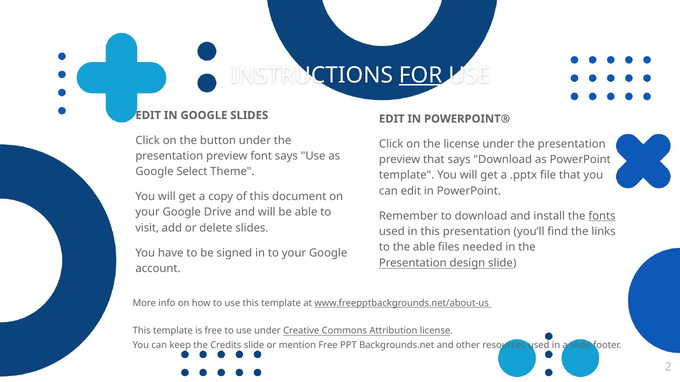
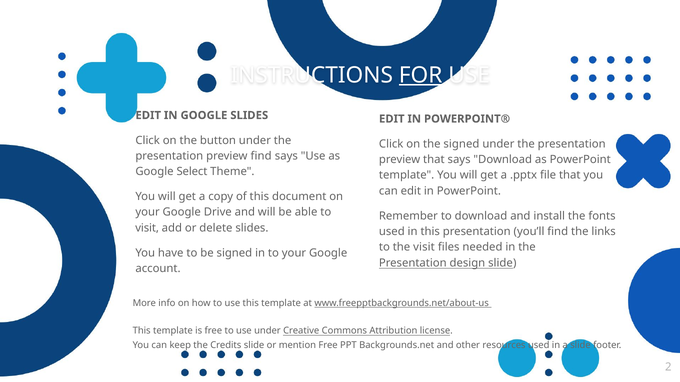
the license: license -> signed
preview font: font -> find
fonts underline: present -> none
the able: able -> visit
